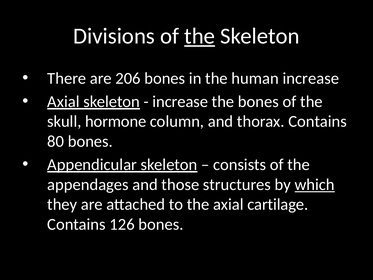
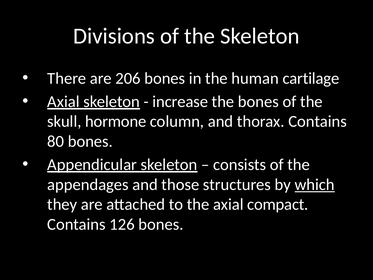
the at (200, 36) underline: present -> none
human increase: increase -> cartilage
cartilage: cartilage -> compact
